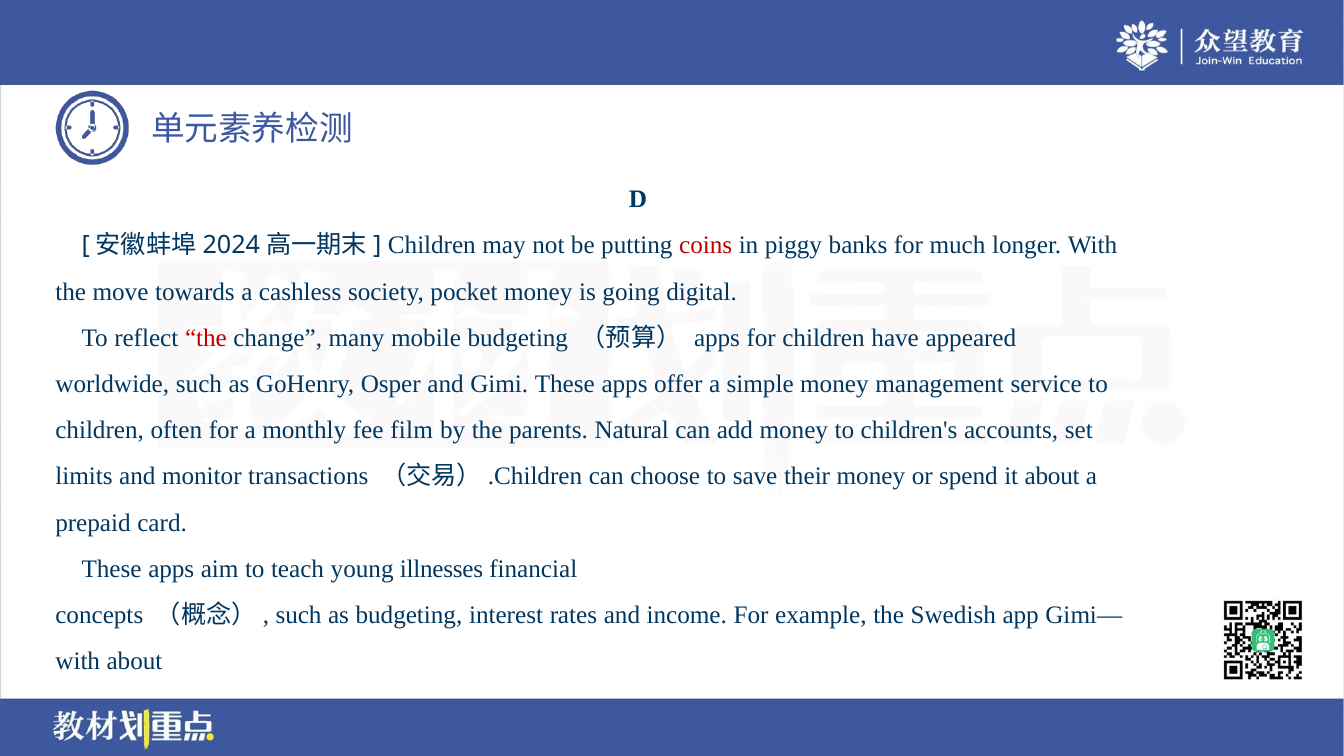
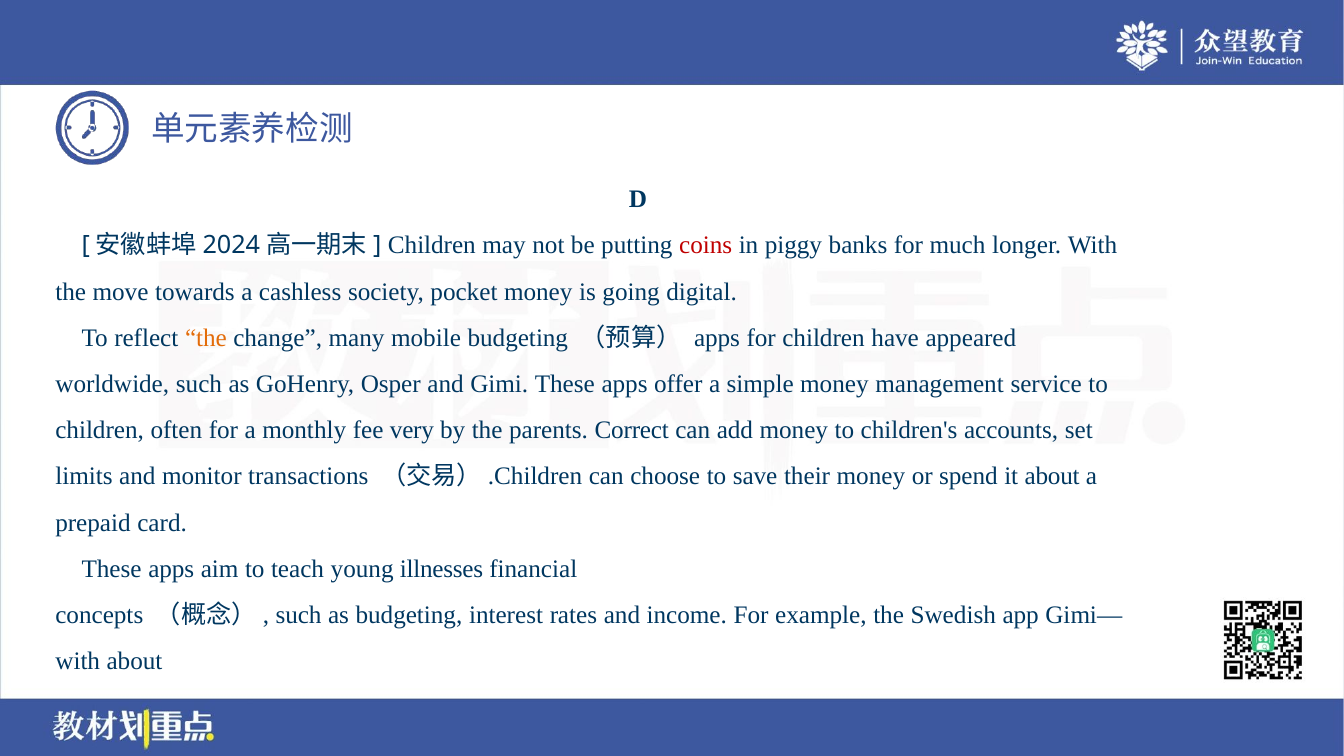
the at (206, 338) colour: red -> orange
film: film -> very
Natural: Natural -> Correct
